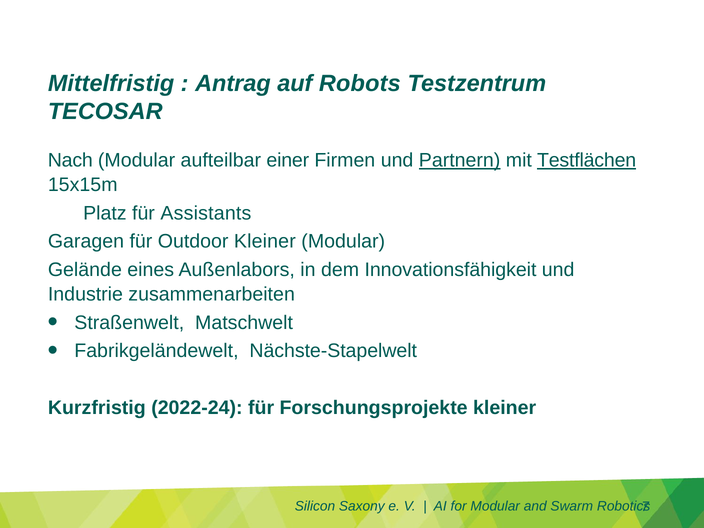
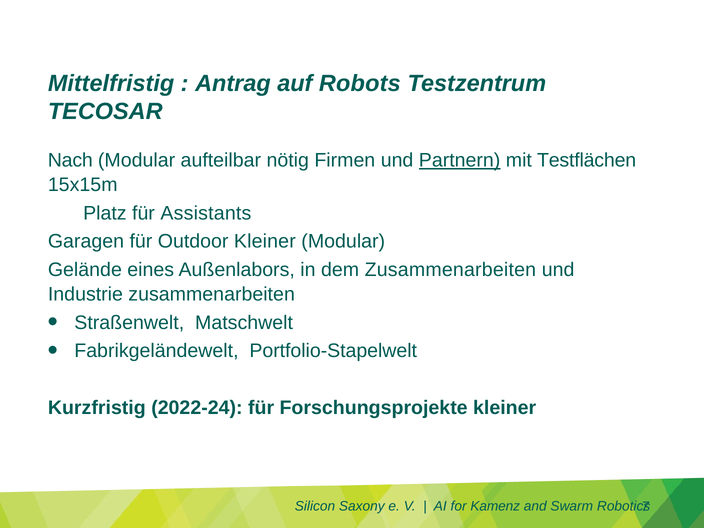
einer: einer -> nötig
Testflächen underline: present -> none
dem Innovationsfähigkeit: Innovationsfähigkeit -> Zusammenarbeiten
Nächste-Stapelwelt: Nächste-Stapelwelt -> Portfolio-Stapelwelt
Modular at (495, 506): Modular -> Kamenz
